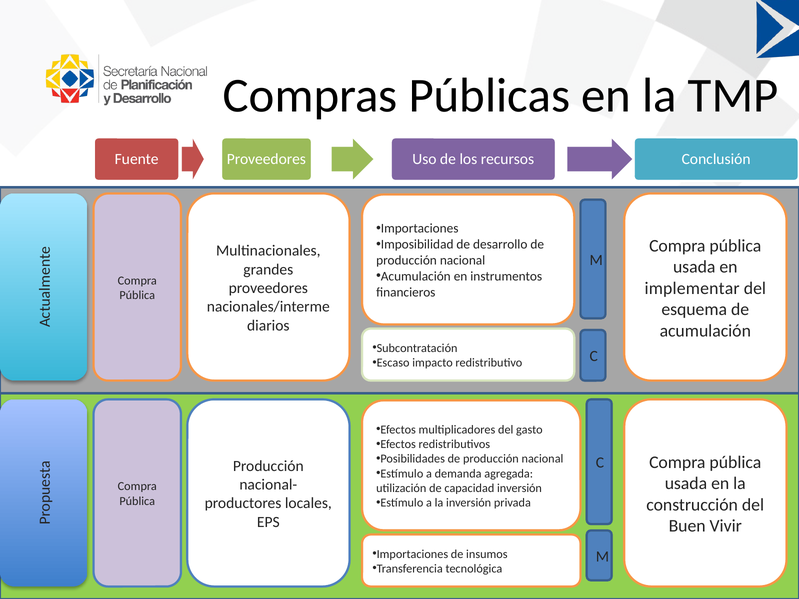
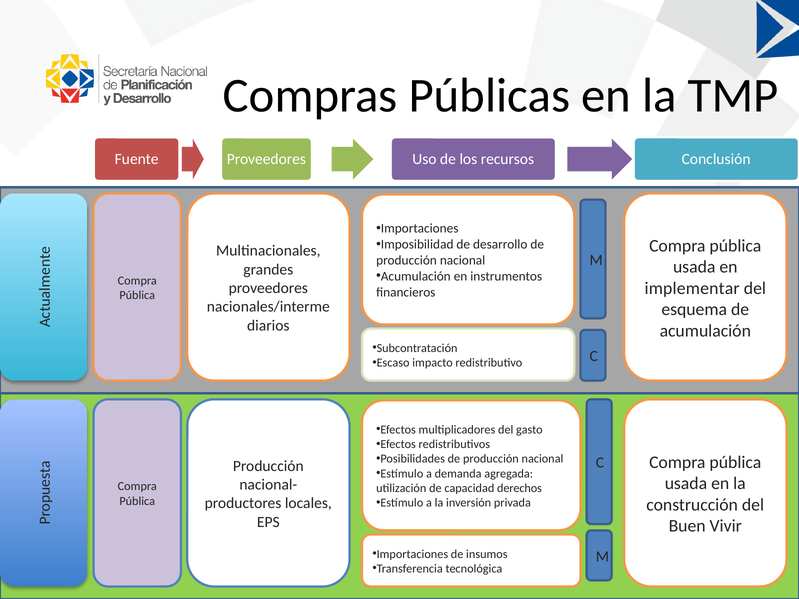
capacidad inversión: inversión -> derechos
